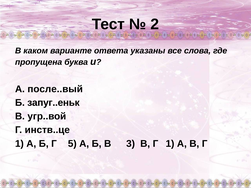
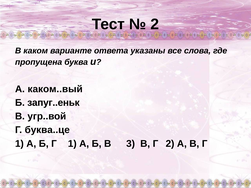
после..вый: после..вый -> каком..вый
инств..це: инств..це -> буква..це
Г 5: 5 -> 1
Г 1: 1 -> 2
